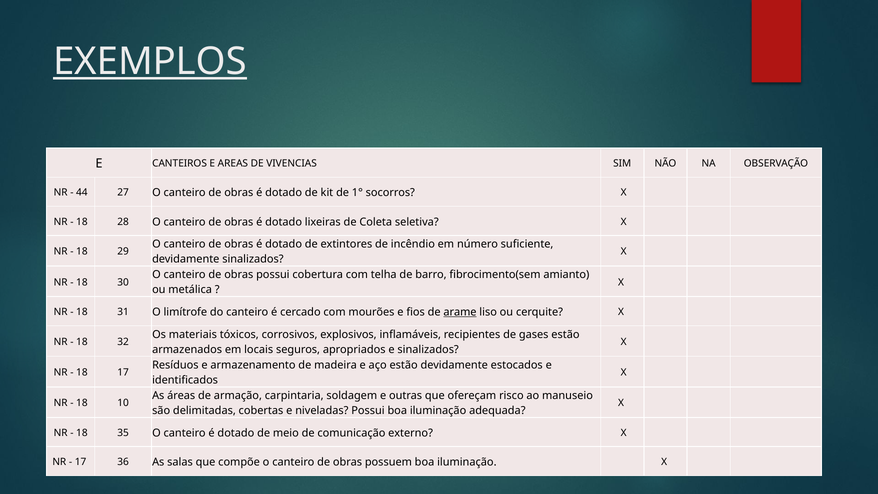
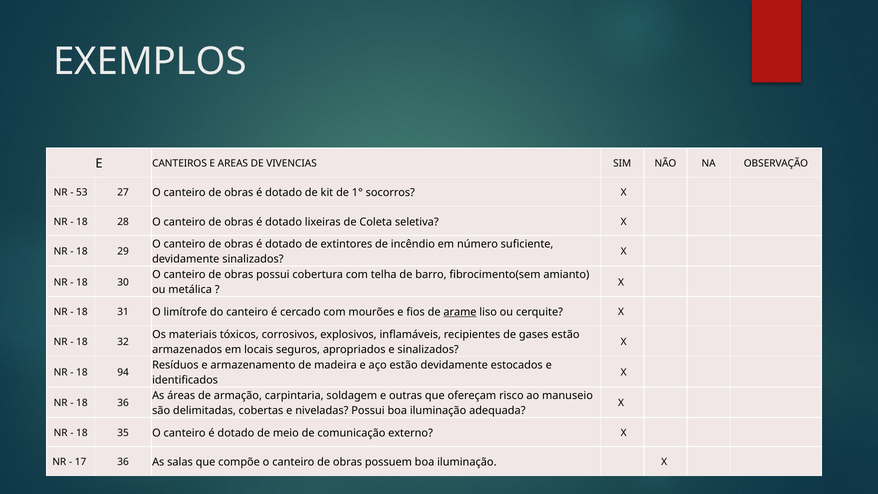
EXEMPLOS underline: present -> none
44: 44 -> 53
18 17: 17 -> 94
18 10: 10 -> 36
